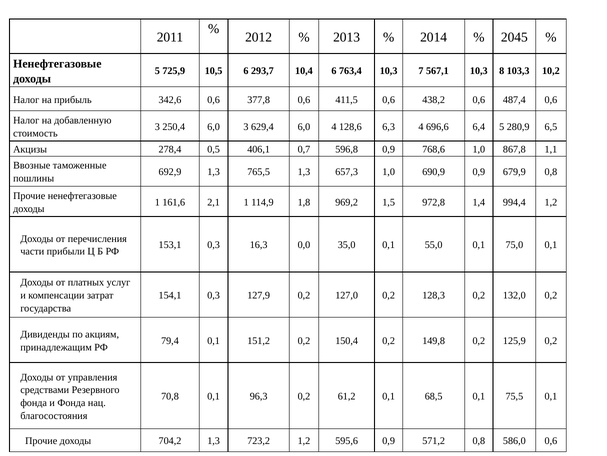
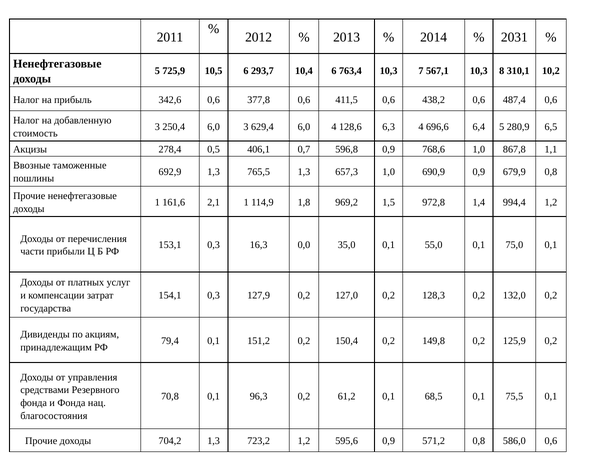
2045: 2045 -> 2031
103,3: 103,3 -> 310,1
